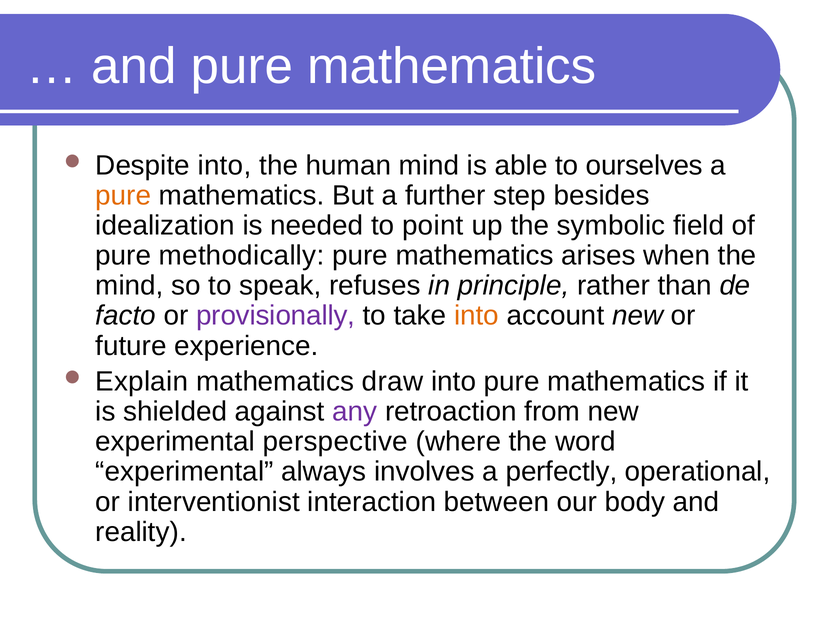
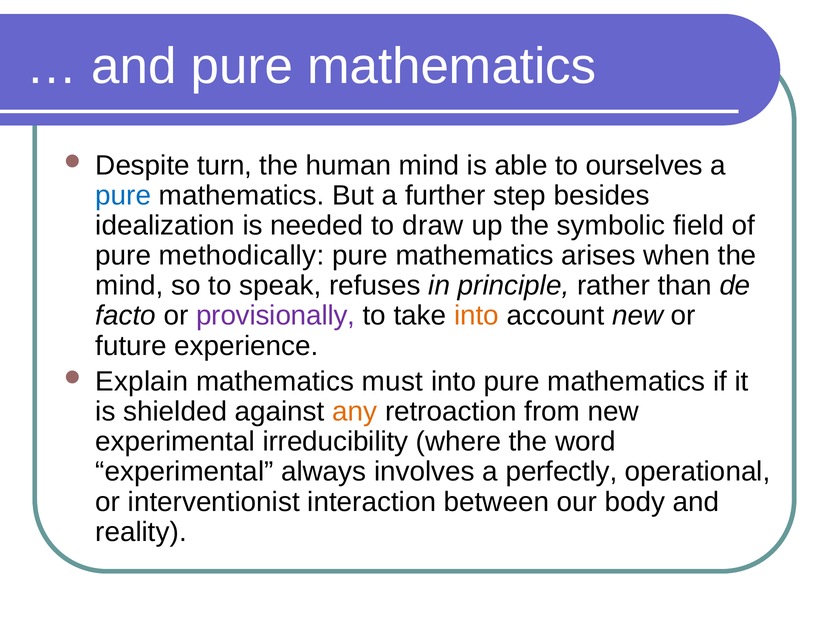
Despite into: into -> turn
pure at (123, 195) colour: orange -> blue
point: point -> draw
draw: draw -> must
any colour: purple -> orange
perspective: perspective -> irreducibility
